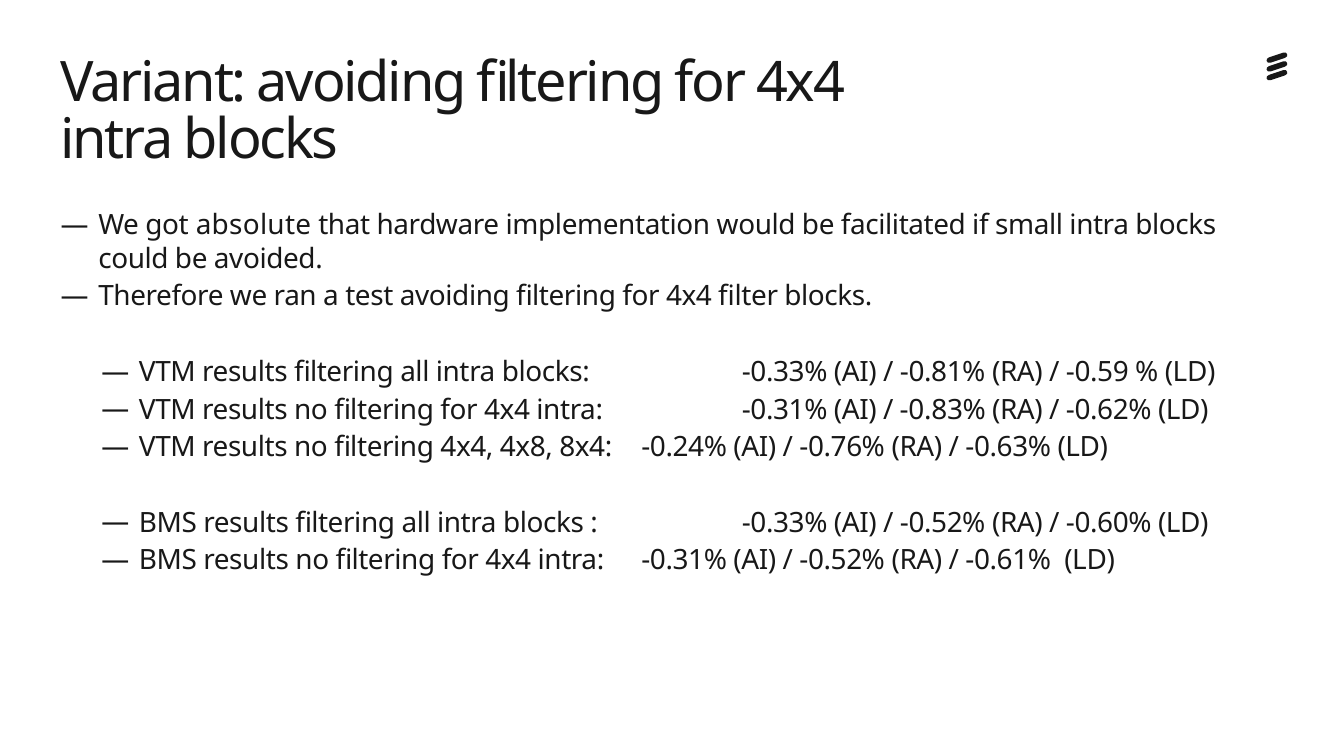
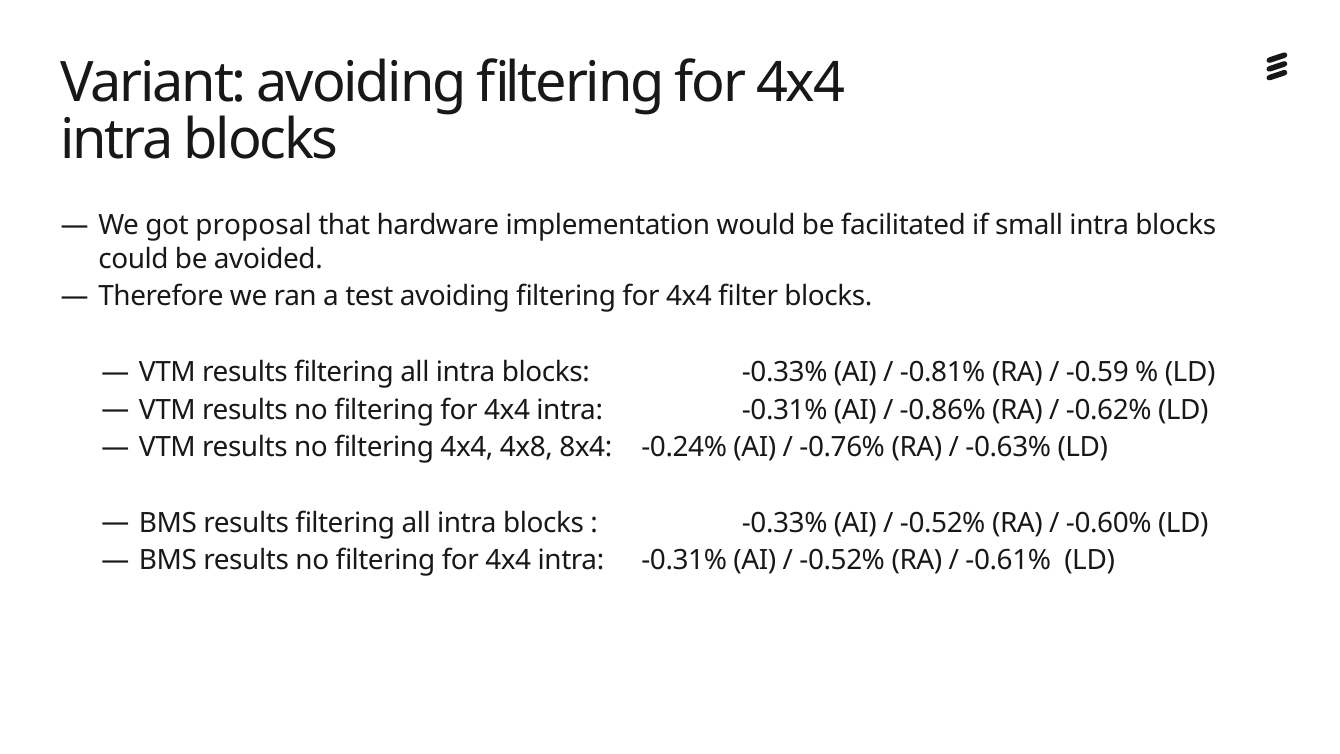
absolute: absolute -> proposal
-0.83%: -0.83% -> -0.86%
